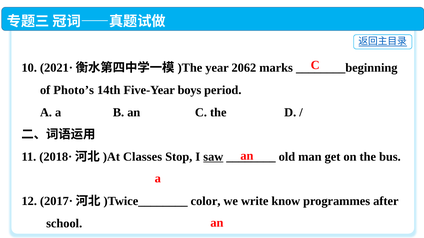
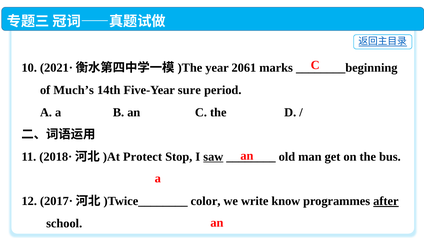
2062: 2062 -> 2061
Photo’s: Photo’s -> Much’s
boys: boys -> sure
Classes: Classes -> Protect
after underline: none -> present
